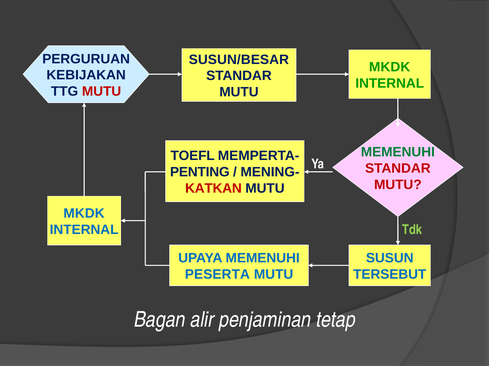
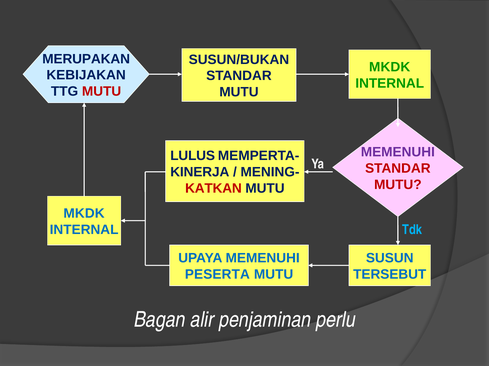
PERGURUAN: PERGURUAN -> MERUPAKAN
SUSUN/BESAR: SUSUN/BESAR -> SUSUN/BUKAN
MEMENUHI at (398, 152) colour: green -> purple
TOEFL: TOEFL -> LULUS
PENTING: PENTING -> KINERJA
Tdk colour: light green -> light blue
tetap: tetap -> perlu
